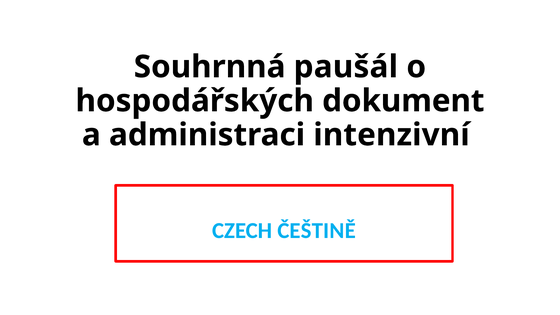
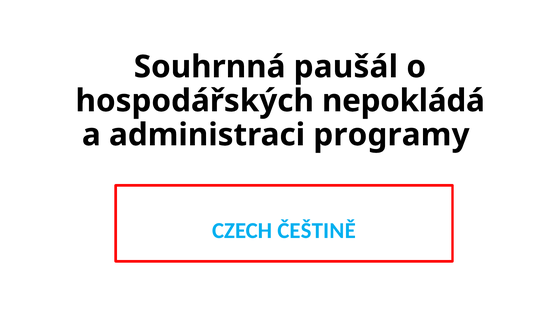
dokument: dokument -> nepokládá
intenzivní: intenzivní -> programy
